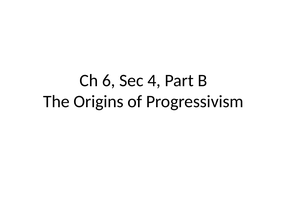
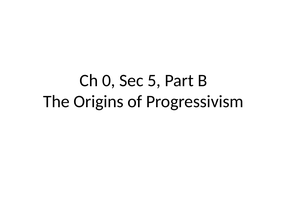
6: 6 -> 0
4: 4 -> 5
